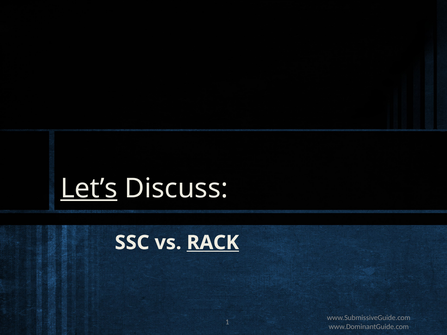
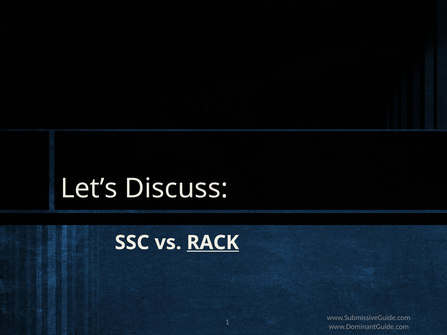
Let’s underline: present -> none
